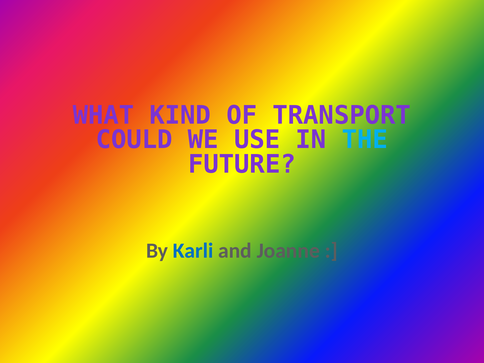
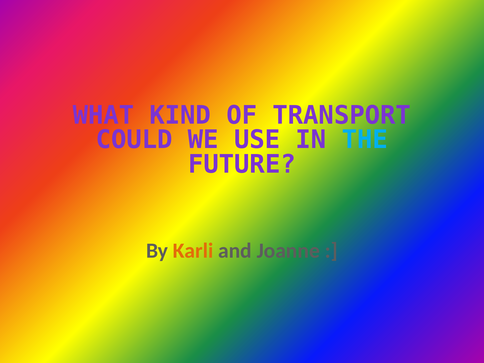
Karli colour: blue -> orange
